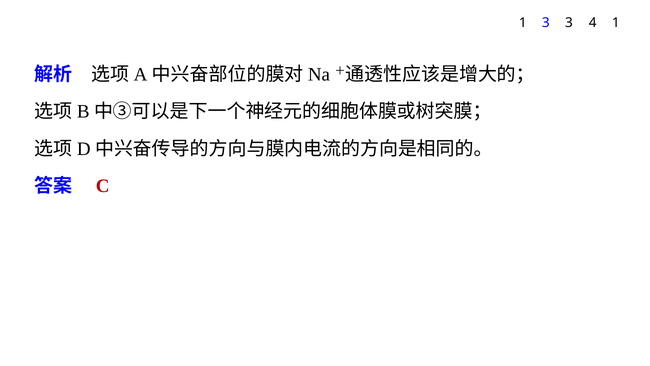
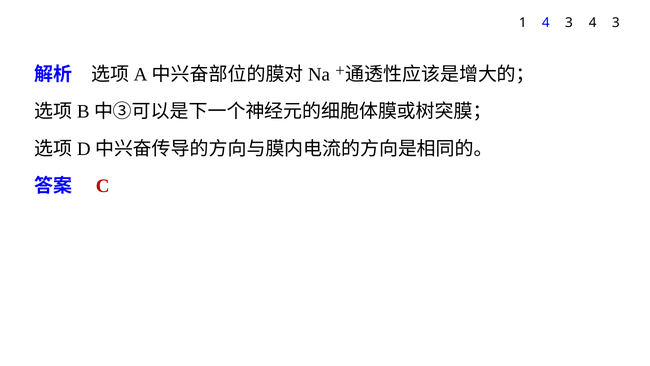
1 3: 3 -> 4
3 4 1: 1 -> 3
